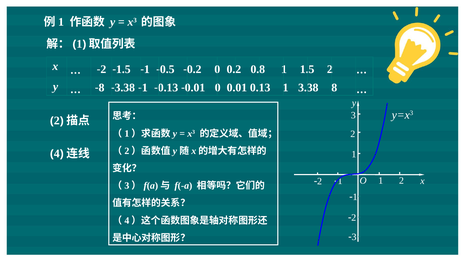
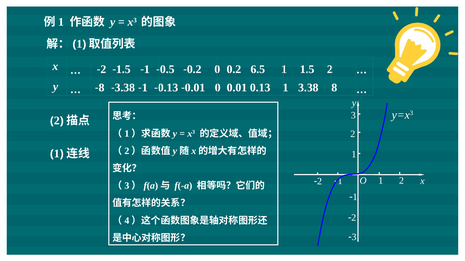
0.8: 0.8 -> 6.5
4 at (57, 154): 4 -> 1
